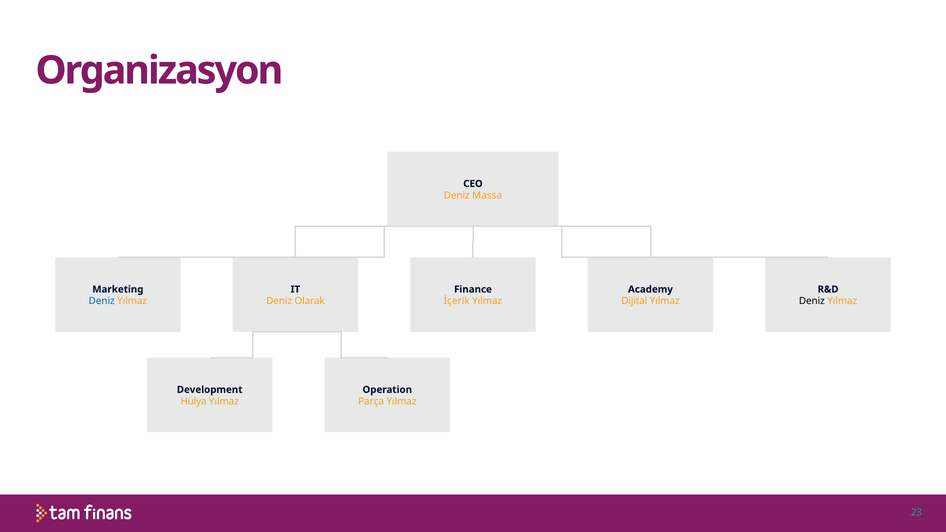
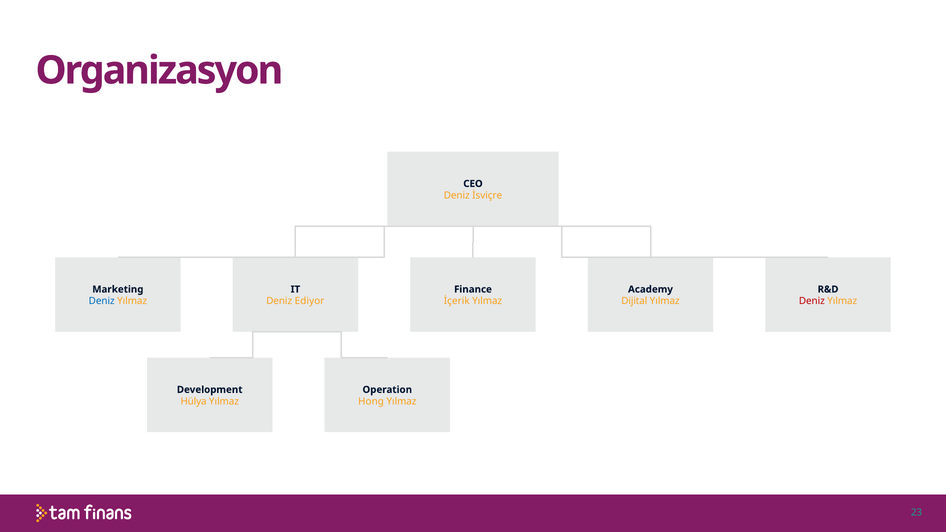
Massa: Massa -> İsviçre
Olarak: Olarak -> Ediyor
Deniz at (812, 301) colour: black -> red
Parça: Parça -> Hong
